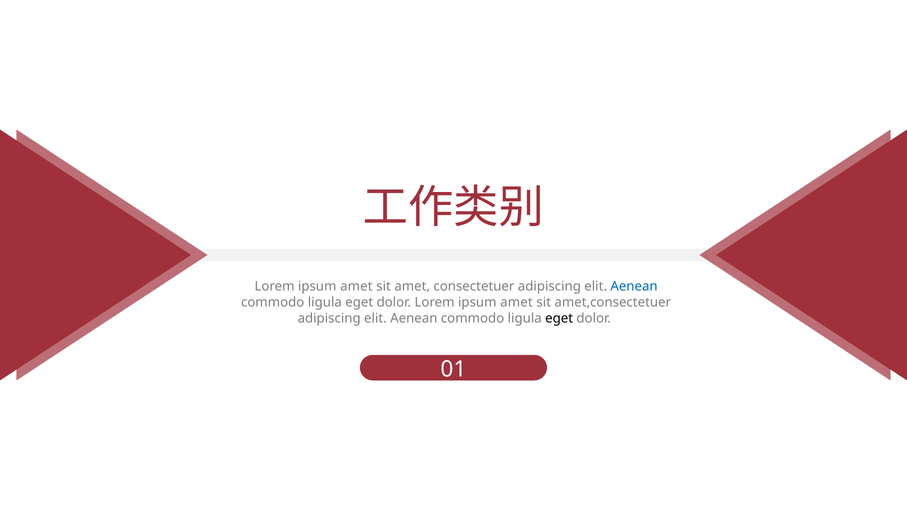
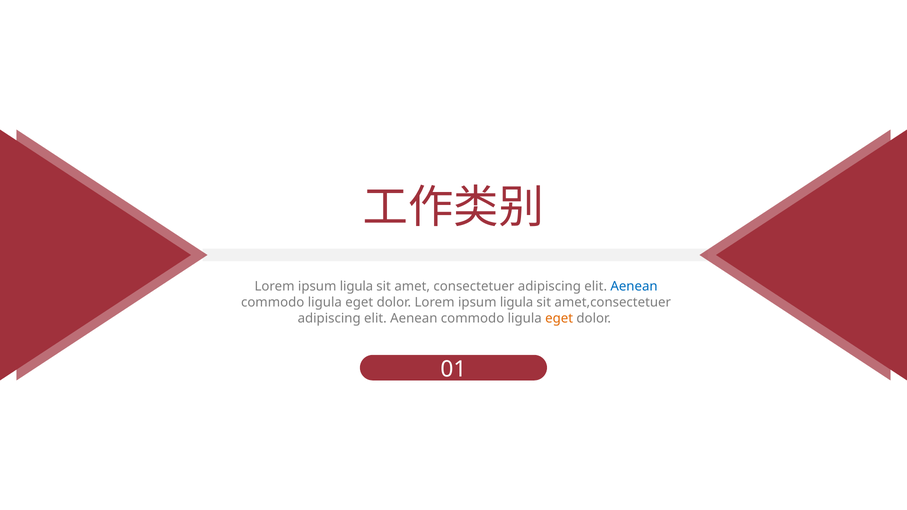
amet at (356, 287): amet -> ligula
dolor Lorem ipsum amet: amet -> ligula
eget at (559, 318) colour: black -> orange
